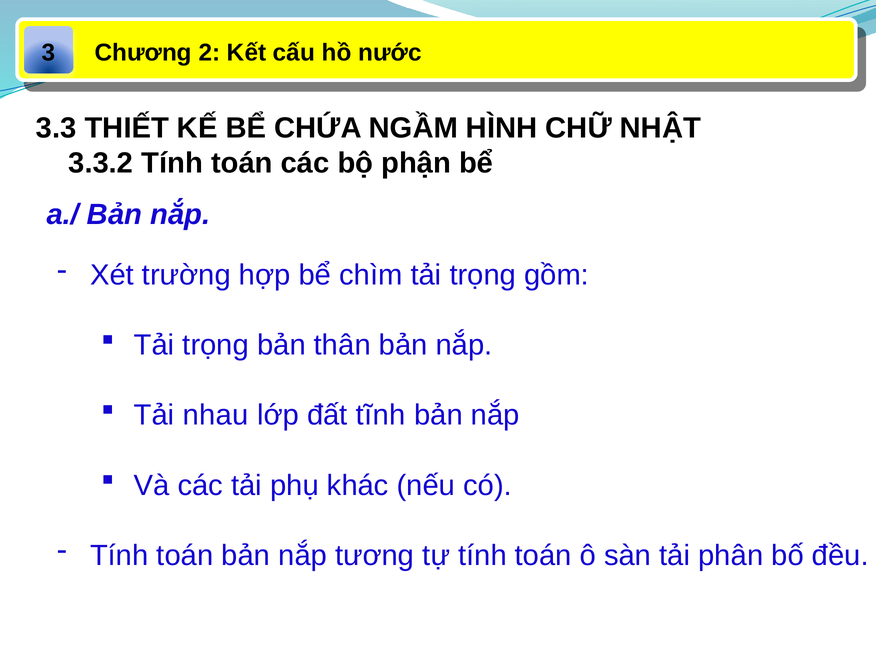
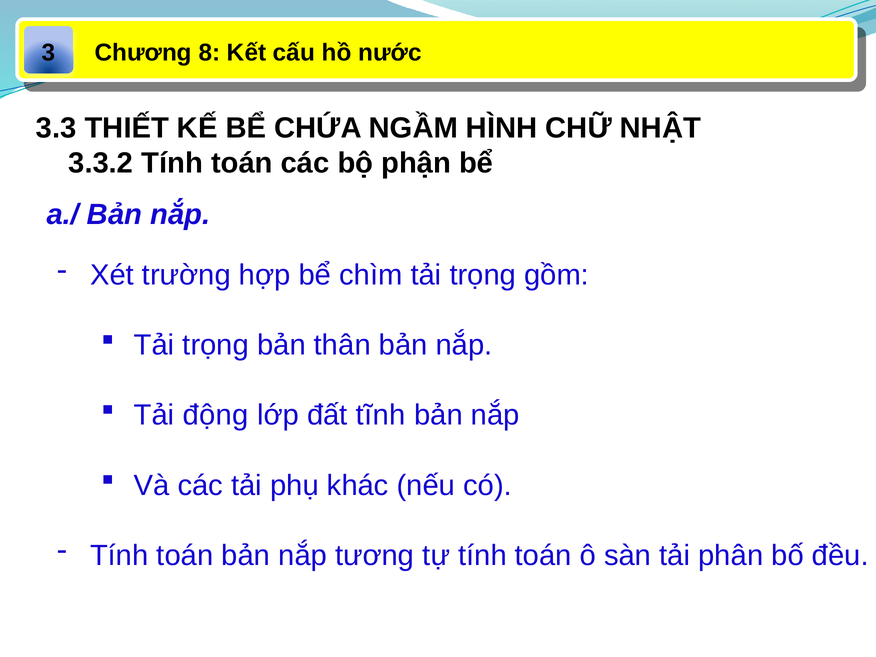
2: 2 -> 8
nhau: nhau -> động
